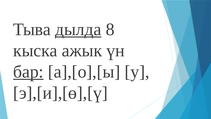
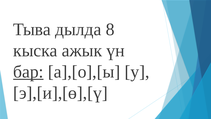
дылда underline: present -> none
